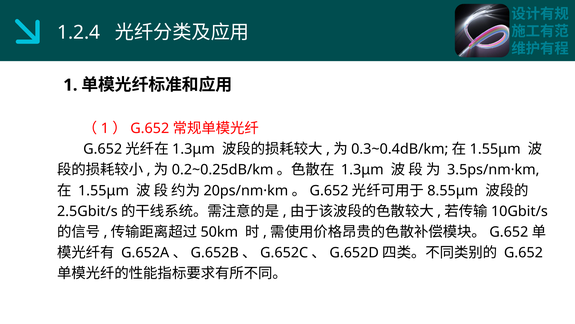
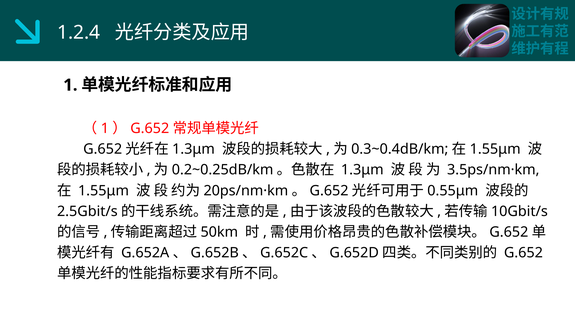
8.55μm: 8.55μm -> 0.55μm
